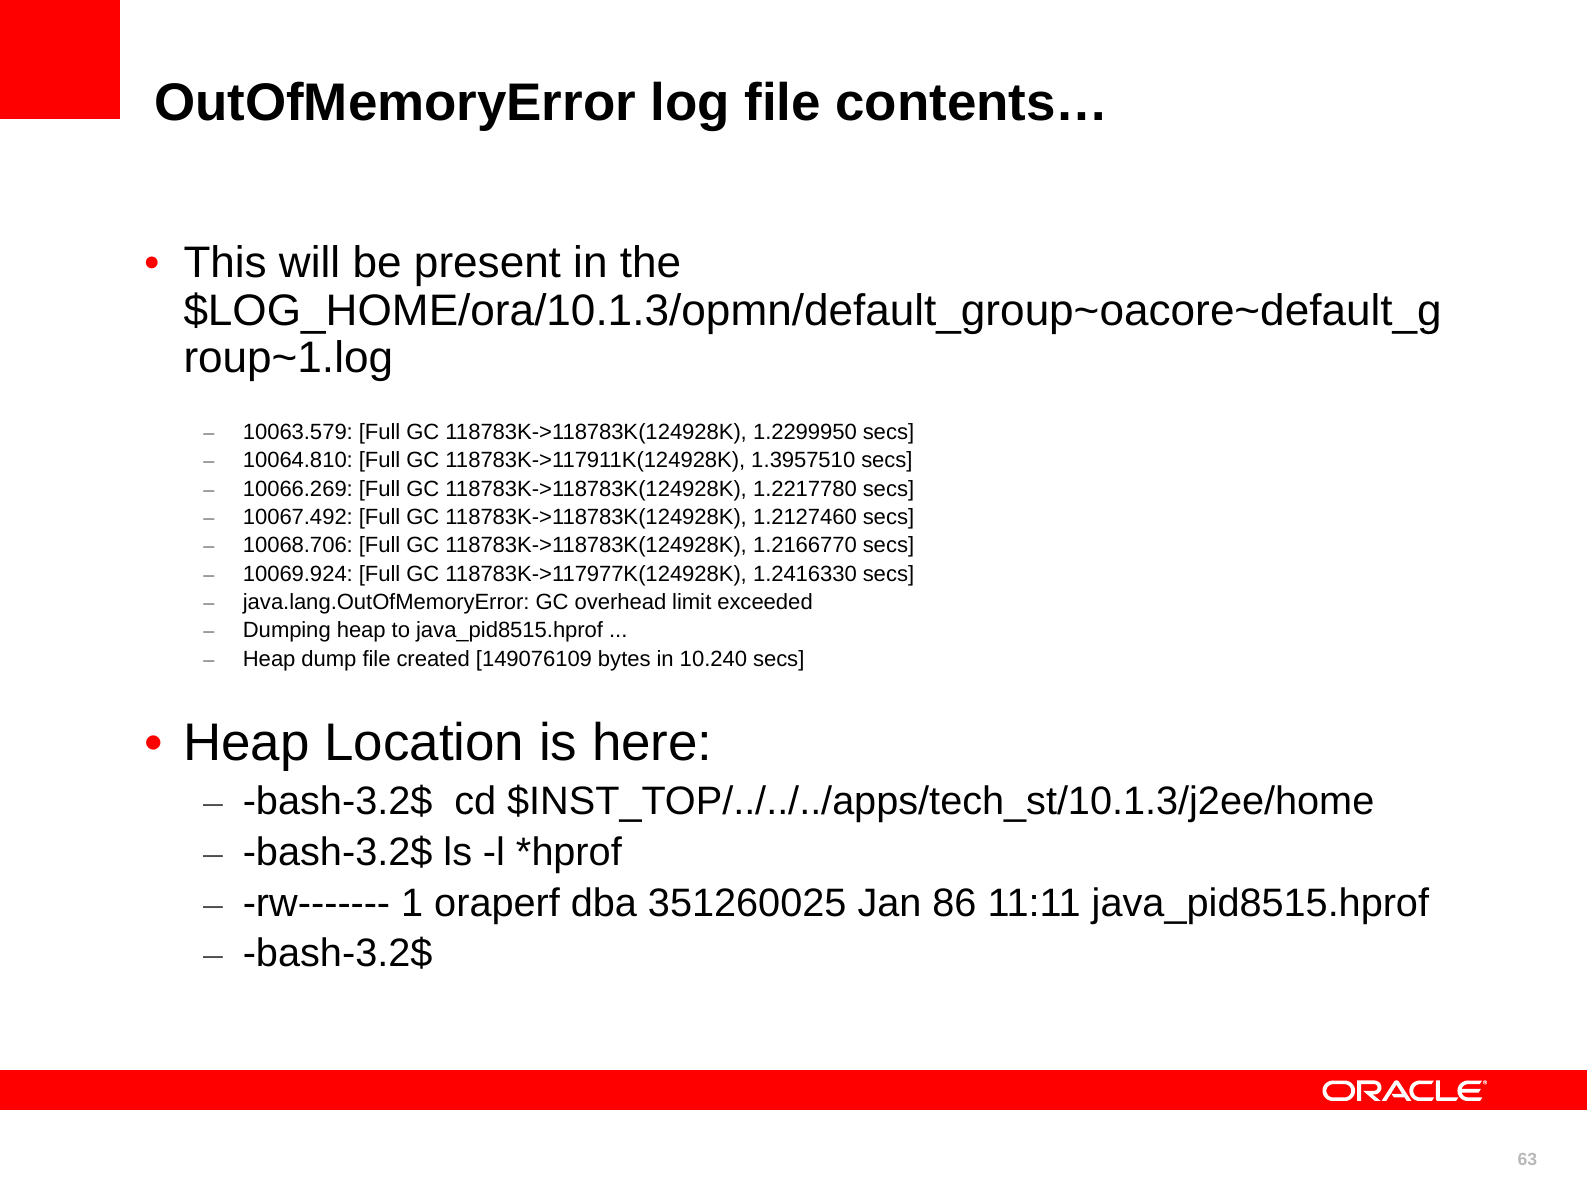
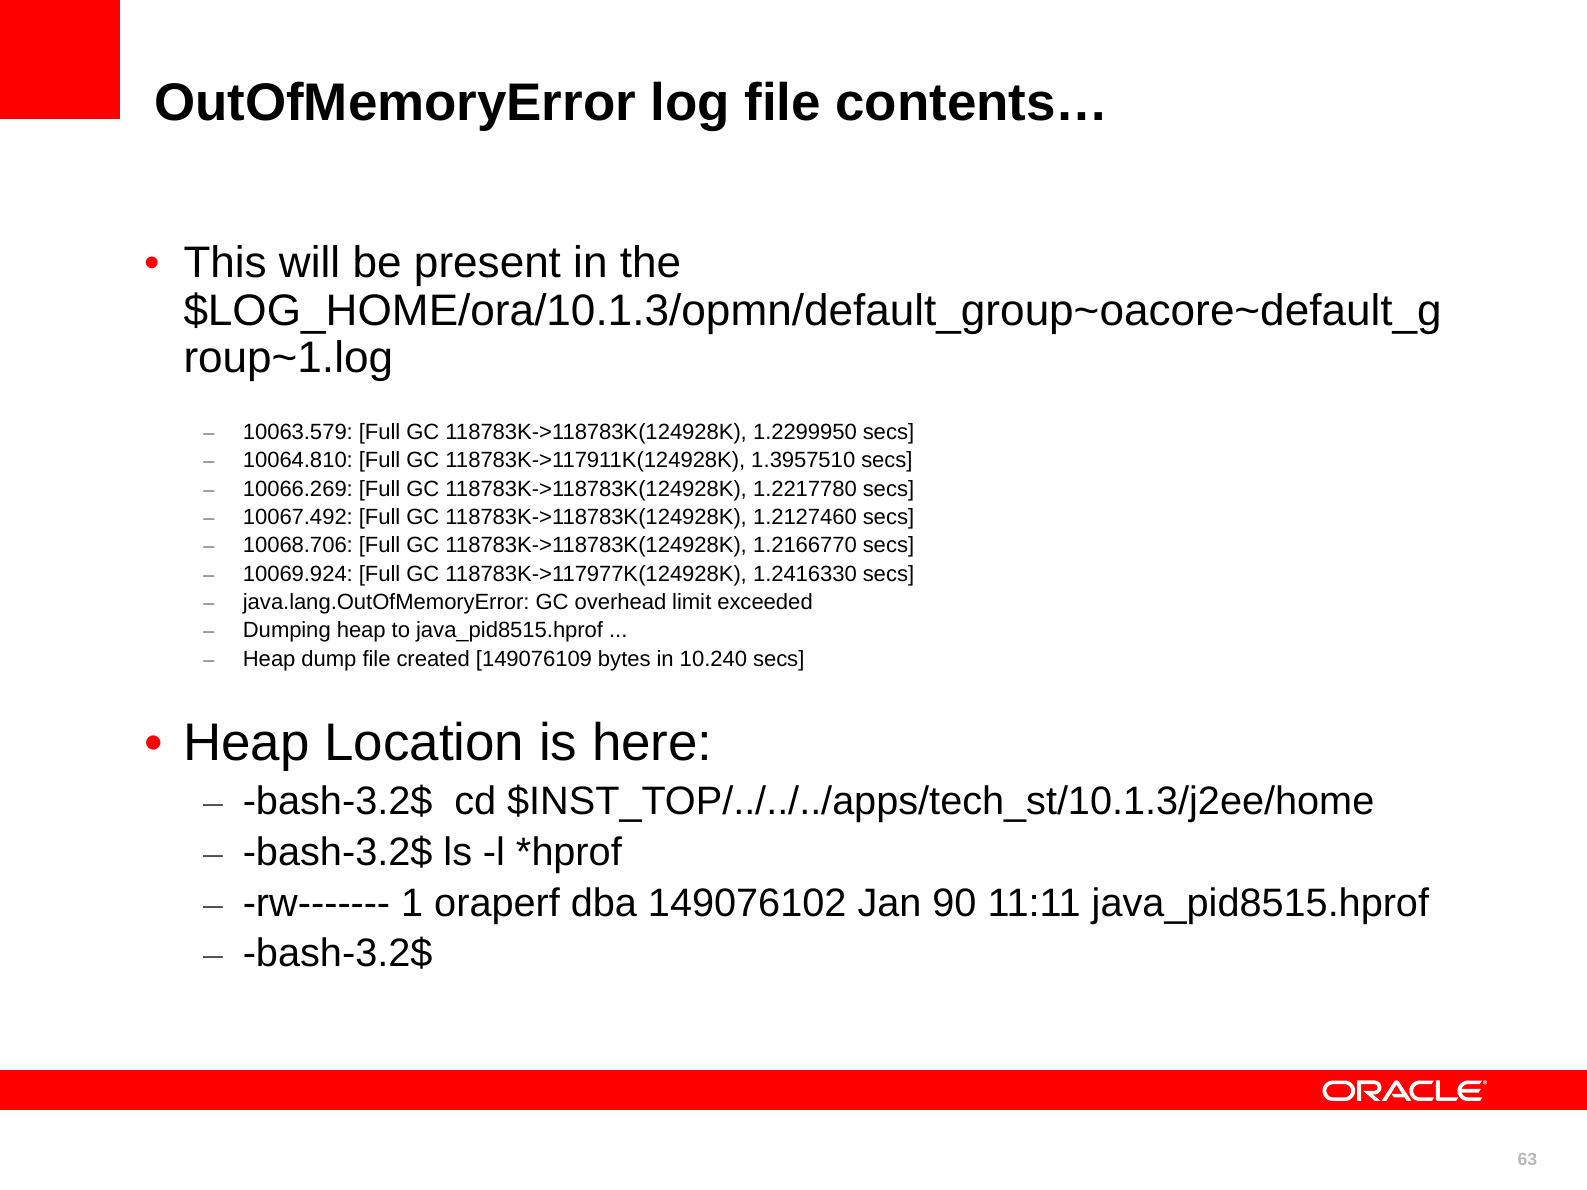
351260025: 351260025 -> 149076102
86: 86 -> 90
